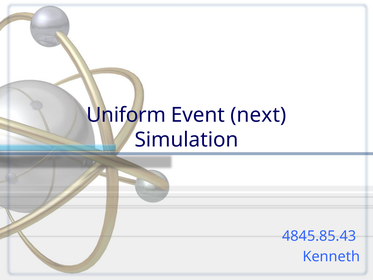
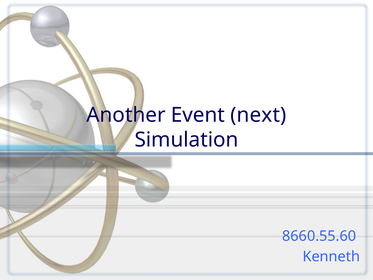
Uniform: Uniform -> Another
4845.85.43: 4845.85.43 -> 8660.55.60
